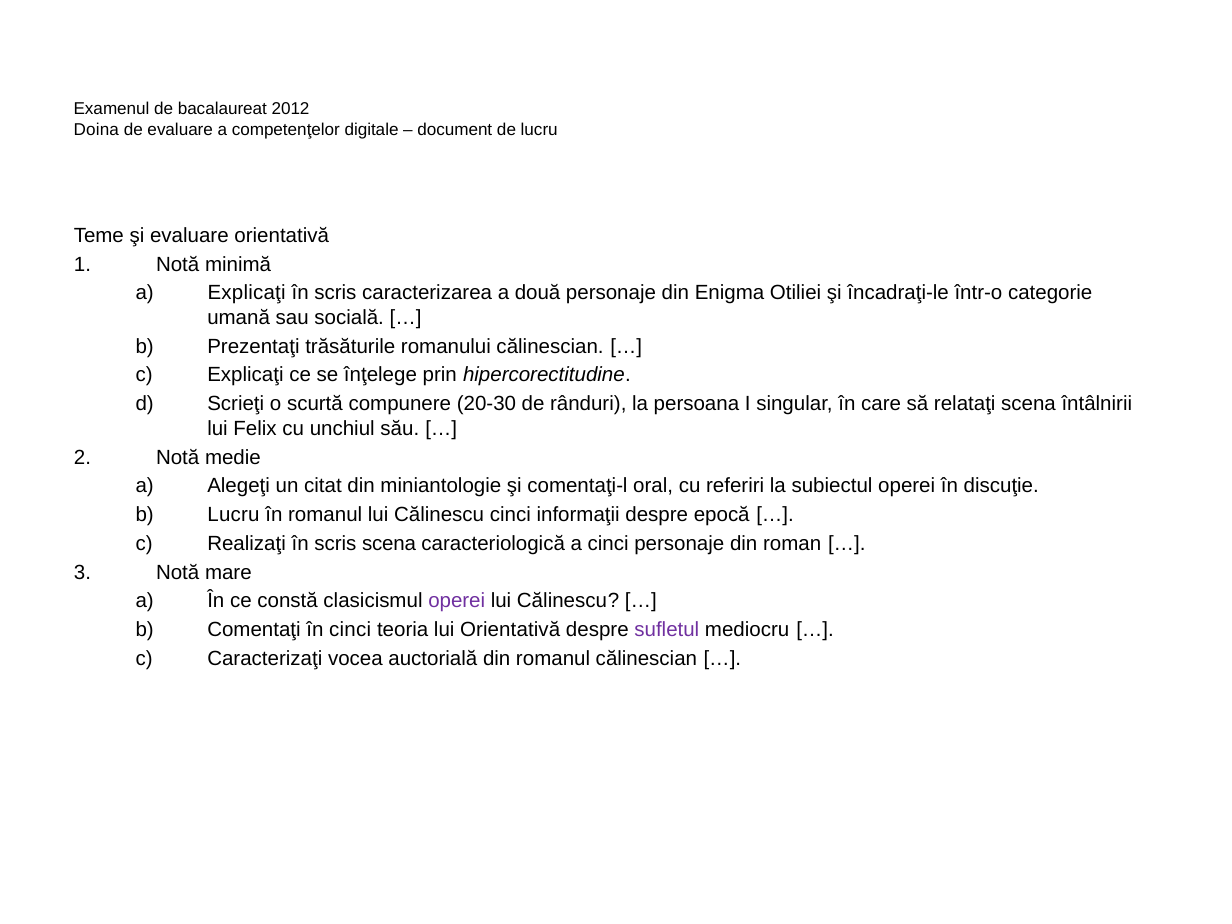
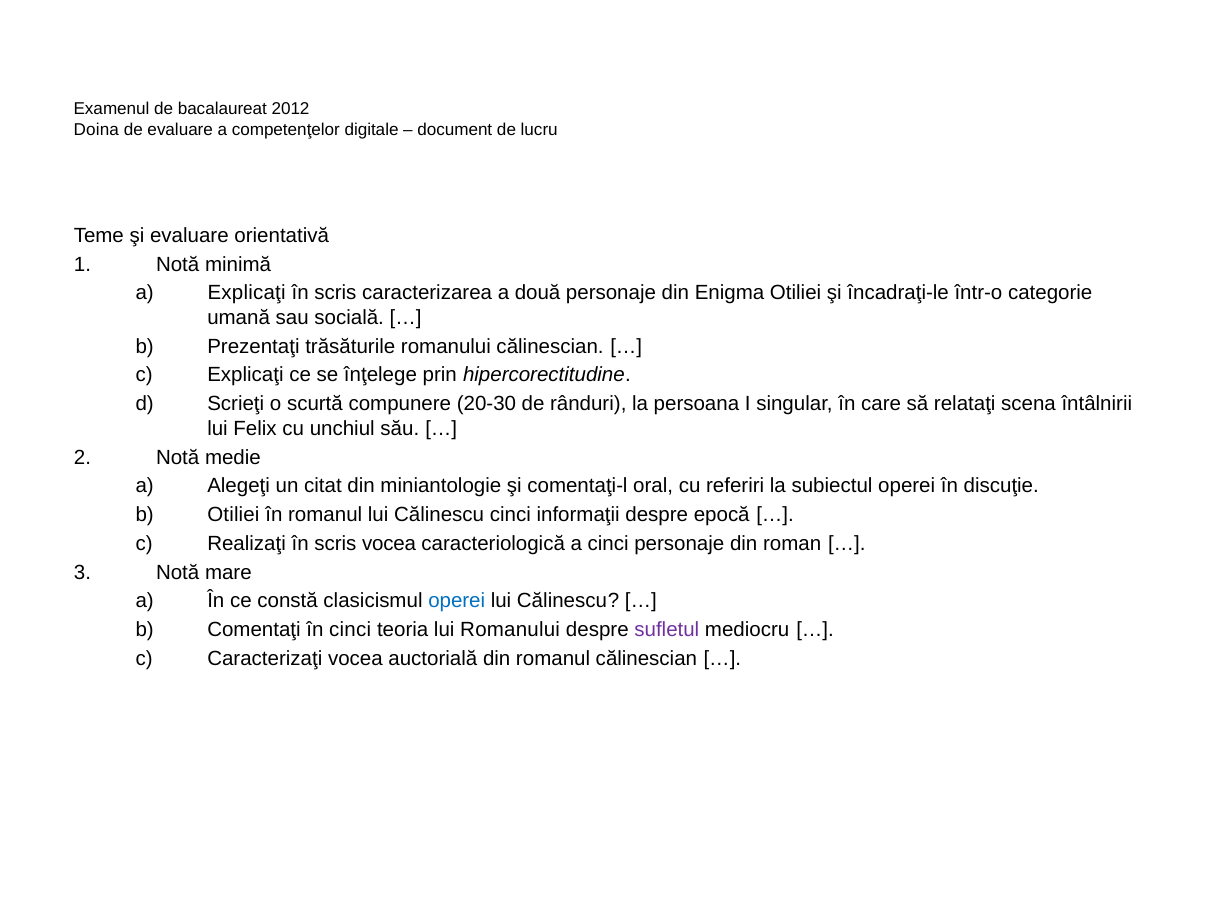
Lucru at (233, 515): Lucru -> Otiliei
scris scena: scena -> vocea
operei at (457, 601) colour: purple -> blue
lui Orientativă: Orientativă -> Romanului
